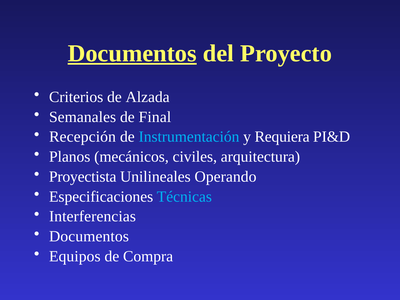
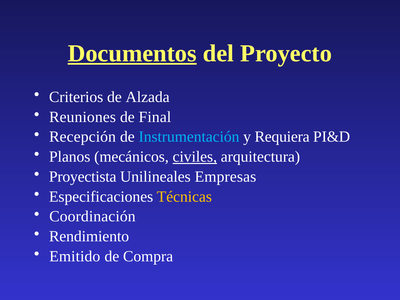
Semanales: Semanales -> Reuniones
civiles underline: none -> present
Operando: Operando -> Empresas
Técnicas colour: light blue -> yellow
Interferencias: Interferencias -> Coordinación
Documentos at (89, 236): Documentos -> Rendimiento
Equipos: Equipos -> Emitido
